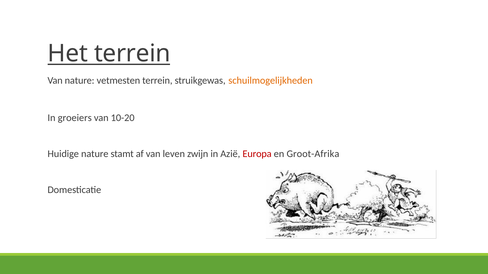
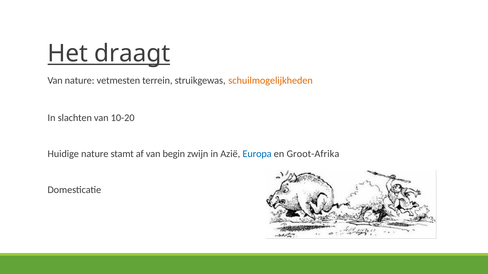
Het terrein: terrein -> draagt
groeiers: groeiers -> slachten
leven: leven -> begin
Europa colour: red -> blue
